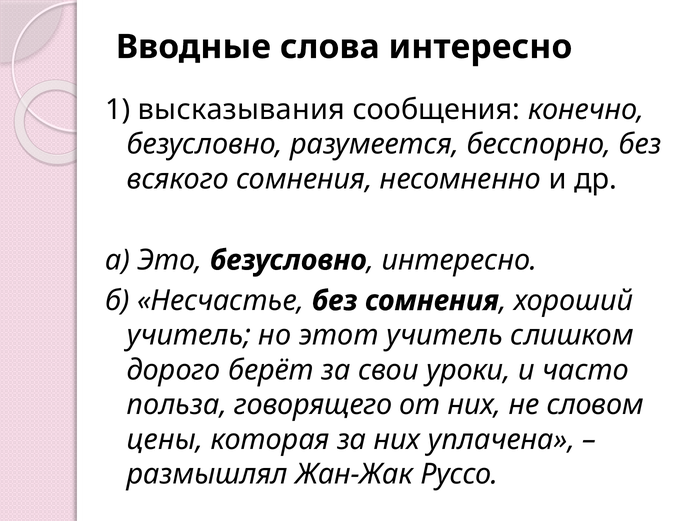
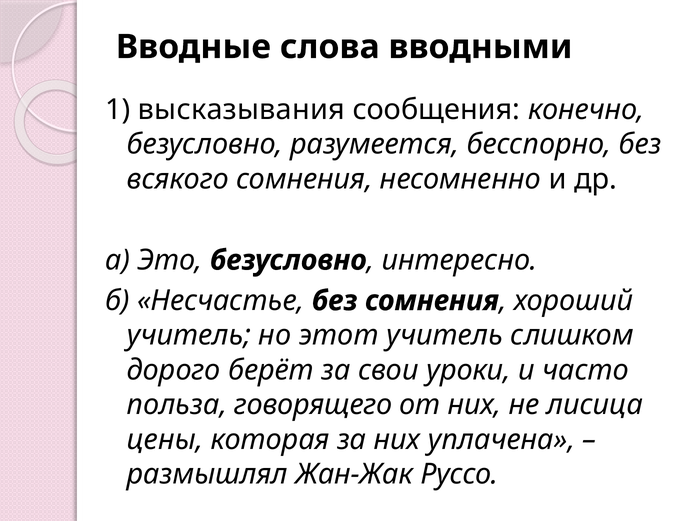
слова интересно: интересно -> вводными
словом: словом -> лисица
